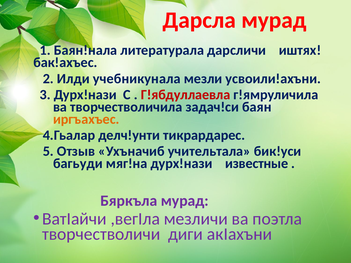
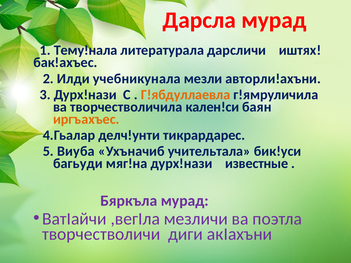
Баян!нала: Баян!нала -> Тему!нала
усвоили!ахъни: усвоили!ахъни -> авторли!ахъни
Г!ябдуллаевла colour: red -> orange
задач!си: задач!си -> кален!си
Отзыв: Отзыв -> Виуба
